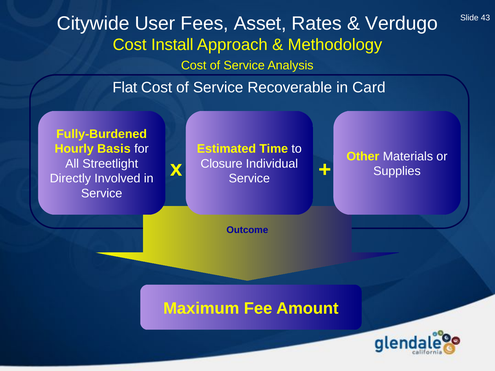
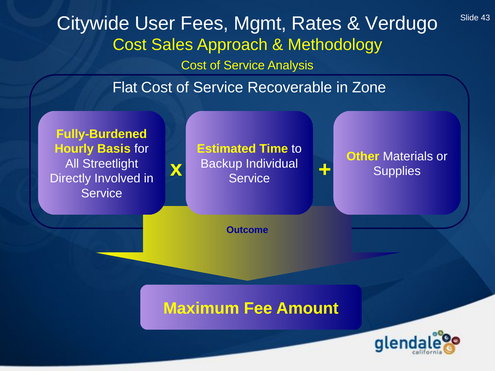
Asset: Asset -> Mgmt
Install: Install -> Sales
Card: Card -> Zone
Closure: Closure -> Backup
